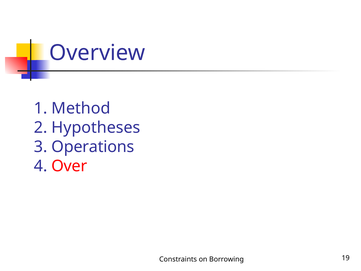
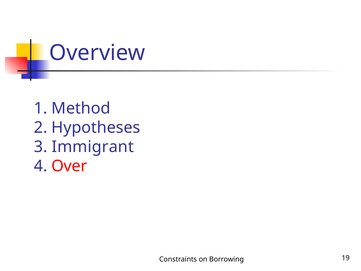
Operations: Operations -> Immigrant
